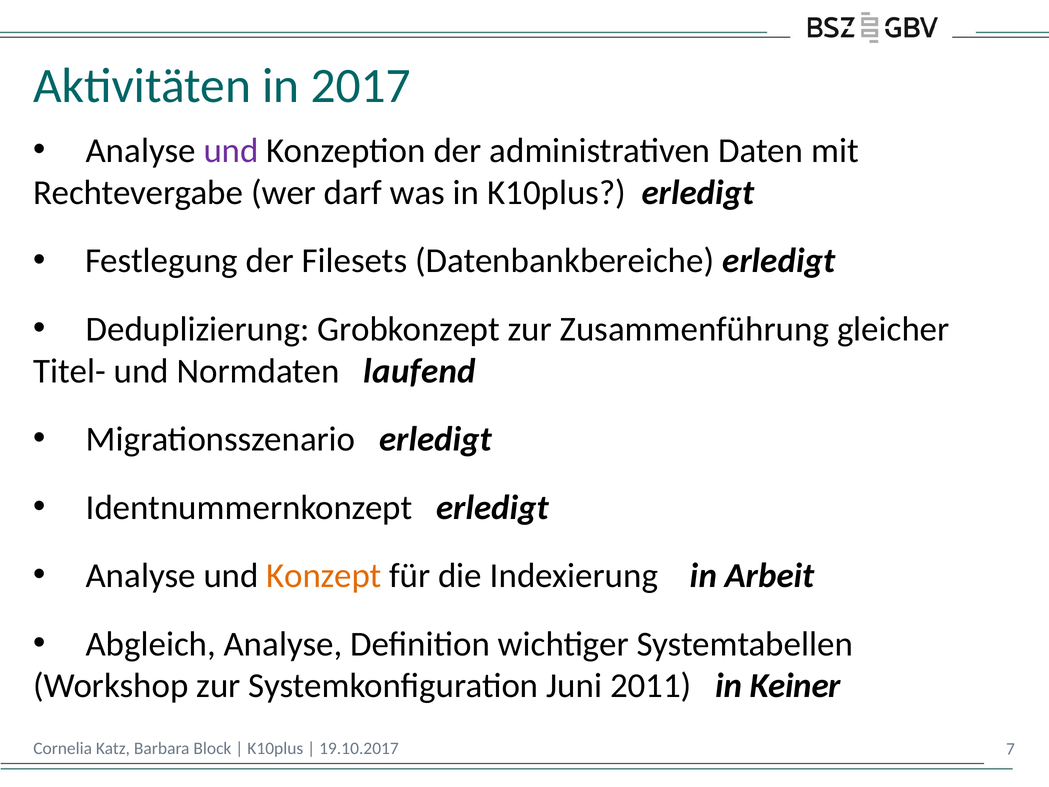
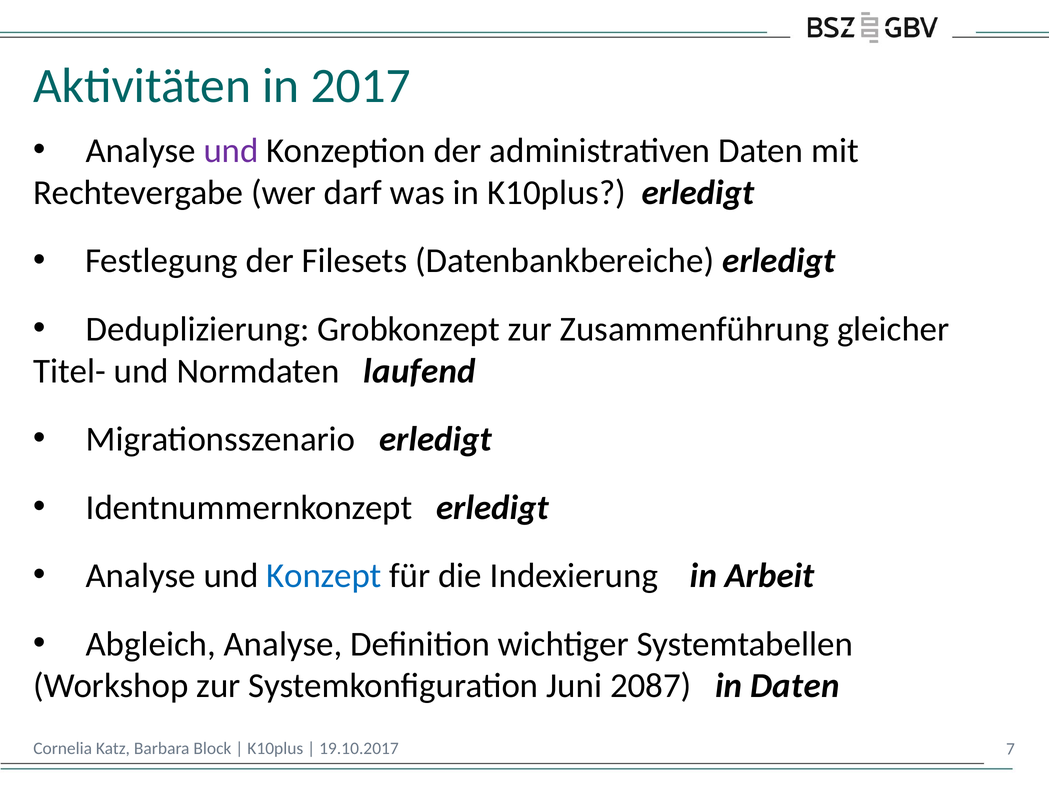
Konzept colour: orange -> blue
2011: 2011 -> 2087
in Keiner: Keiner -> Daten
